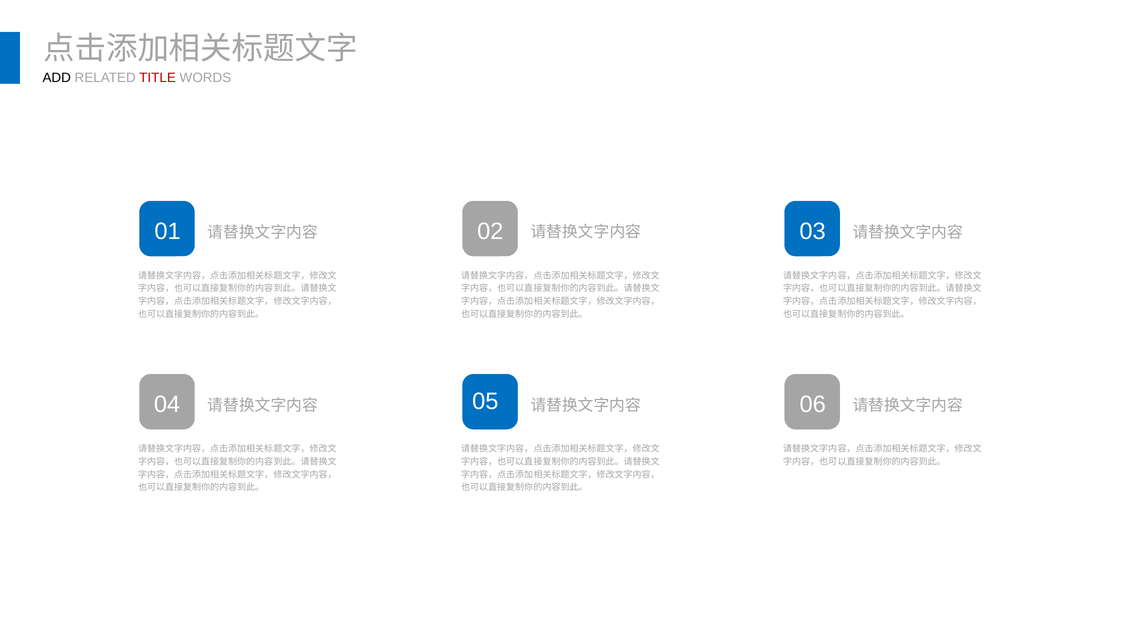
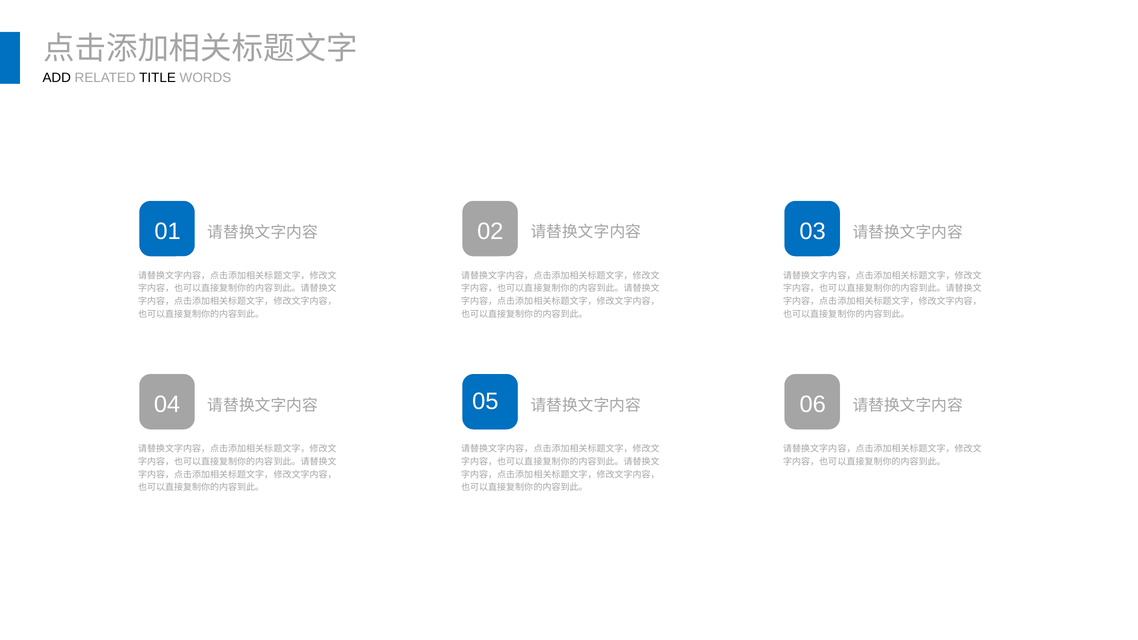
TITLE colour: red -> black
